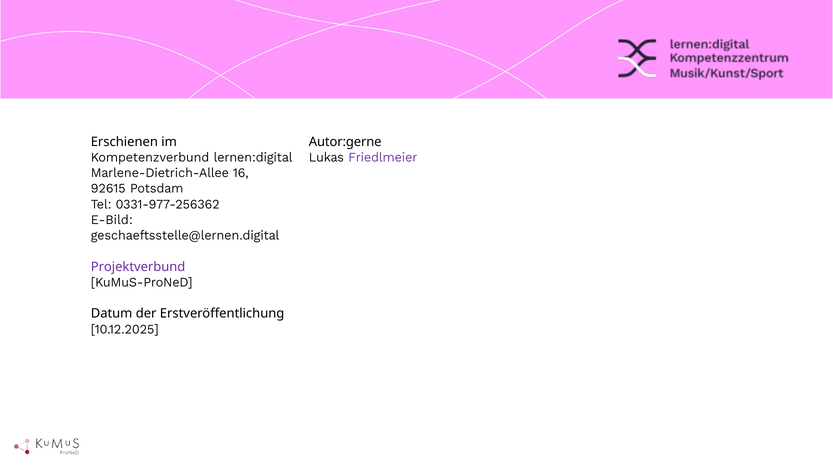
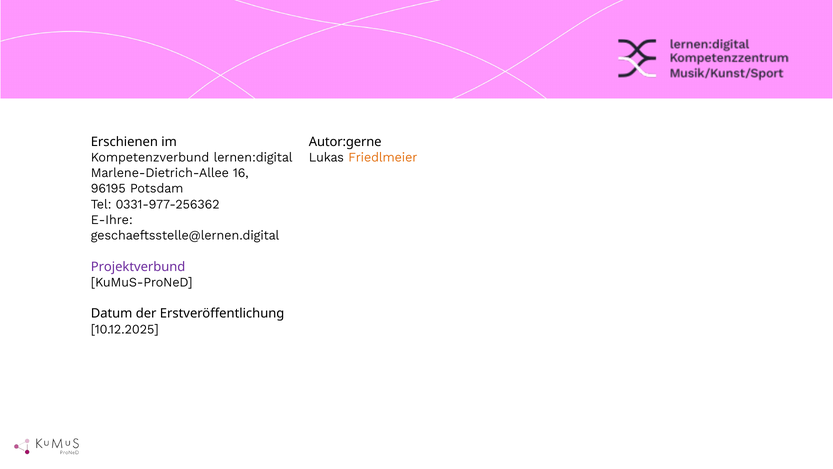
Friedlmeier colour: purple -> orange
92615: 92615 -> 96195
E-Bild: E-Bild -> E-Ihre
